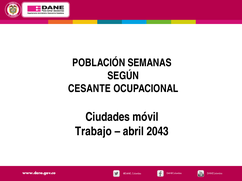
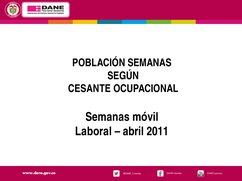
Ciudades at (108, 117): Ciudades -> Semanas
Trabajo: Trabajo -> Laboral
2043: 2043 -> 2011
